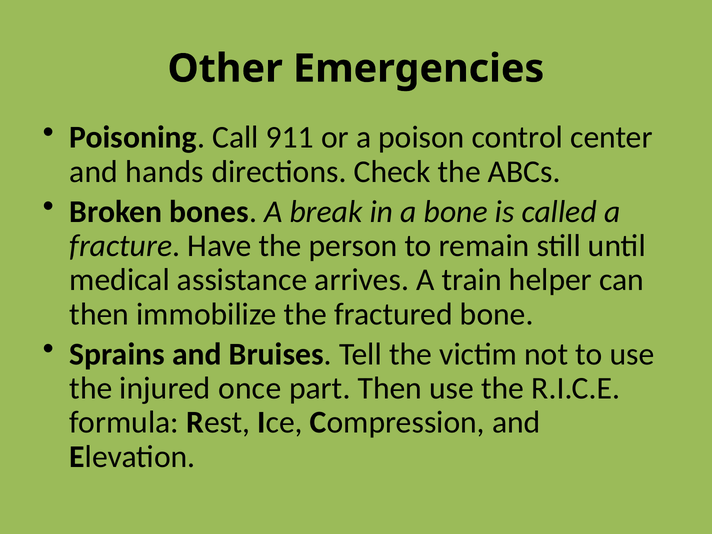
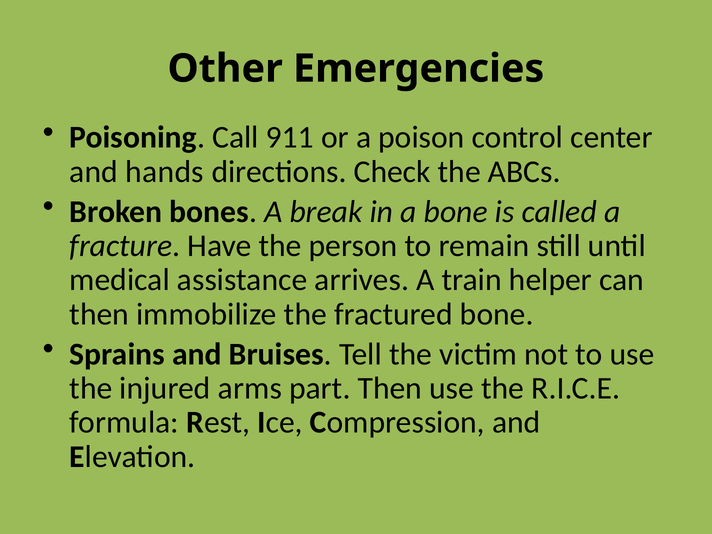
once: once -> arms
